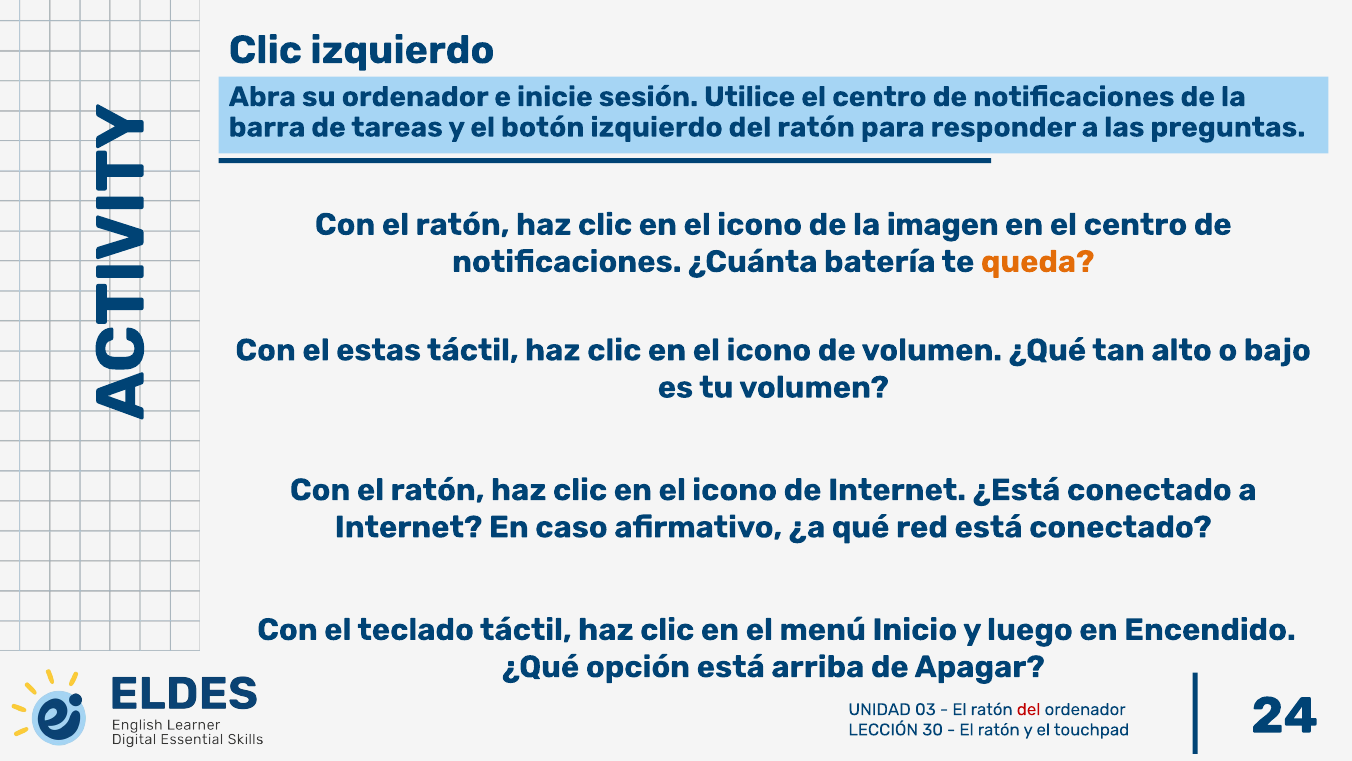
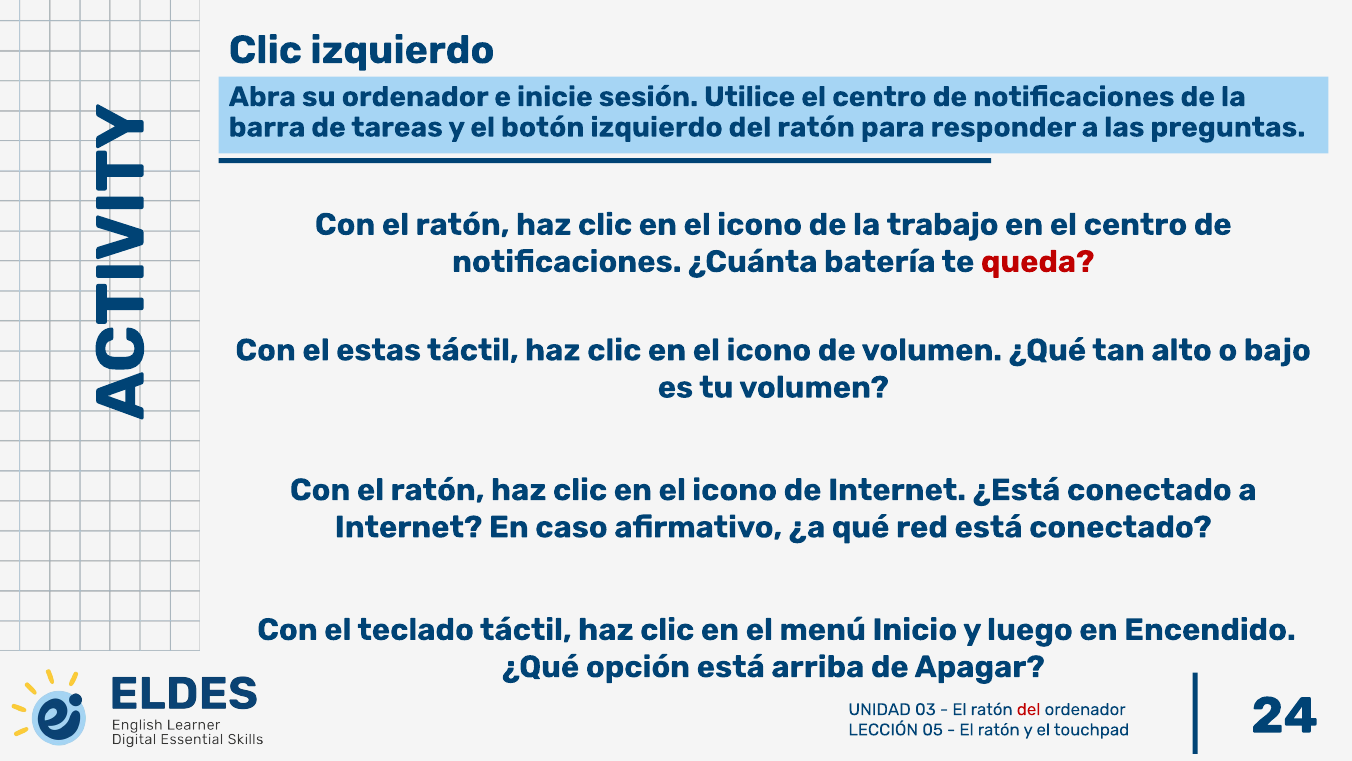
imagen: imagen -> trabajo
queda colour: orange -> red
30: 30 -> 05
